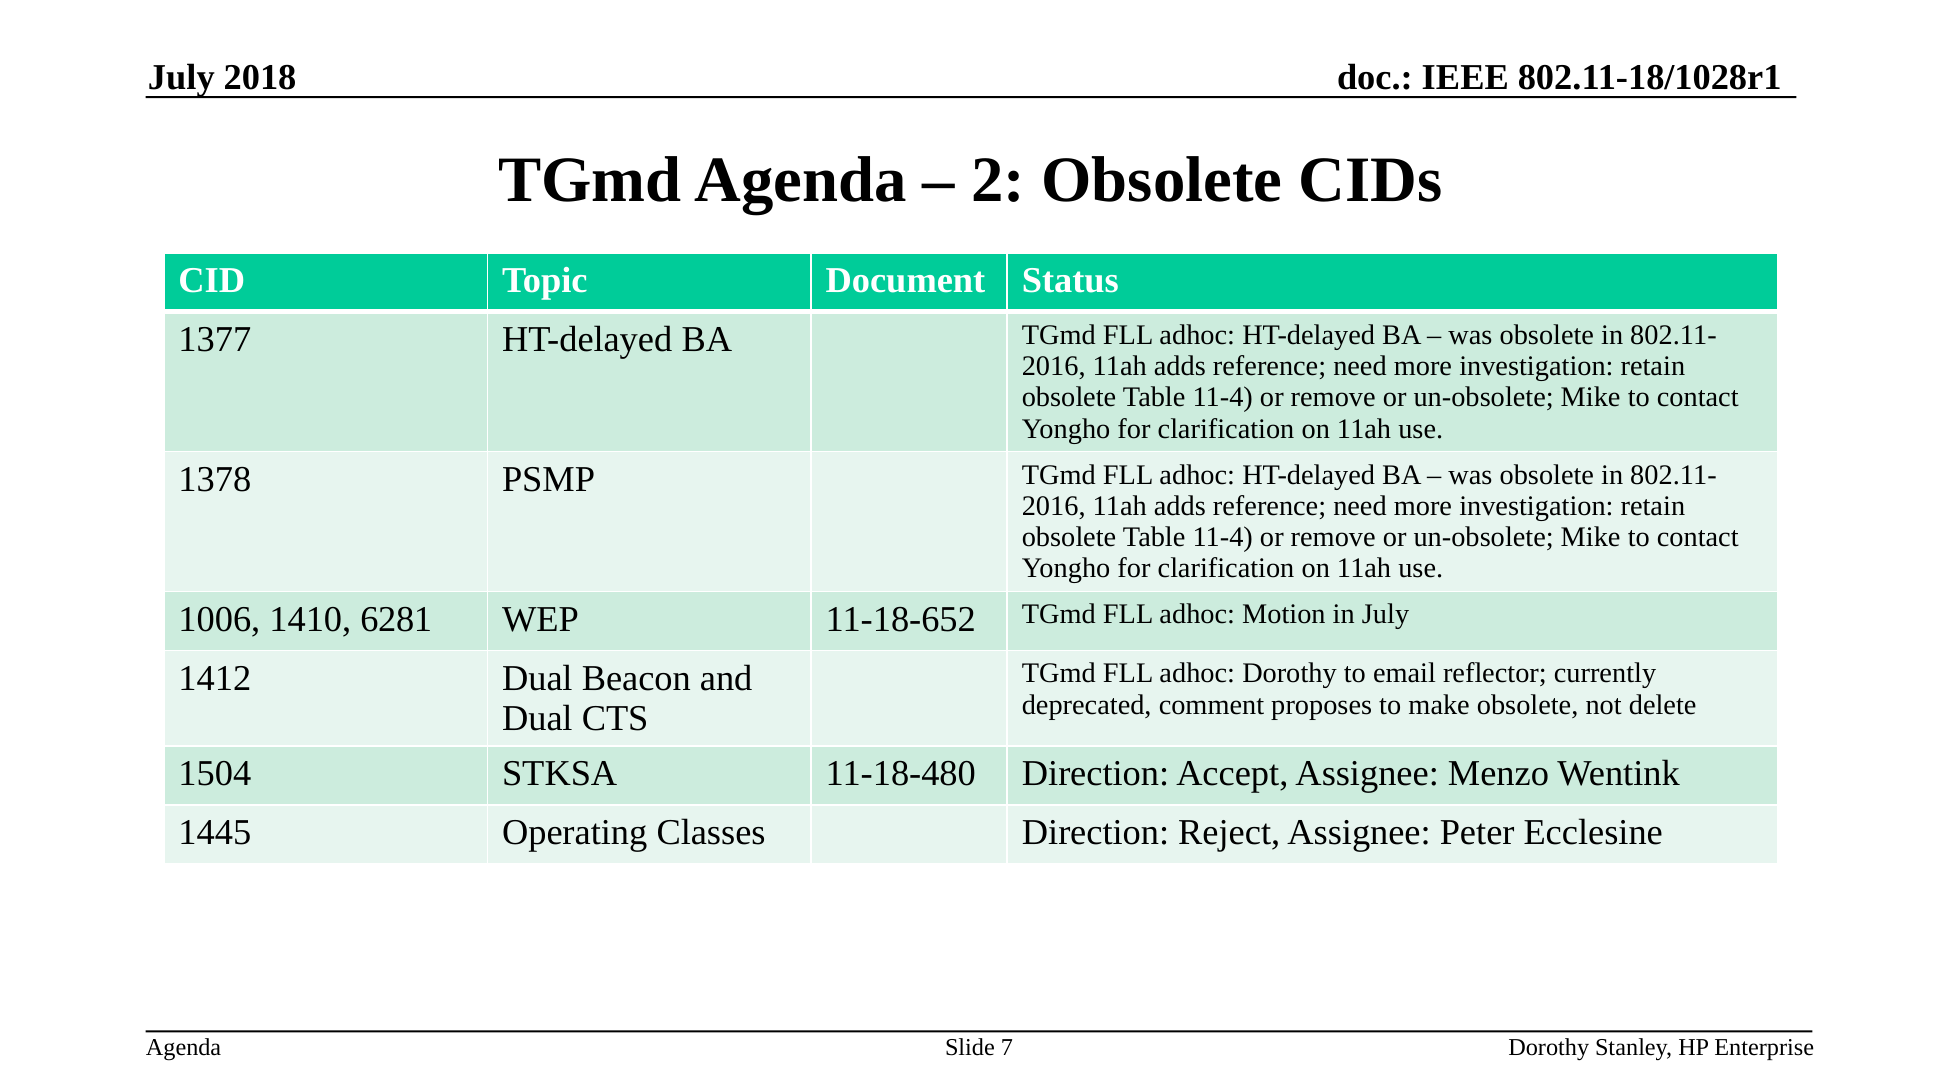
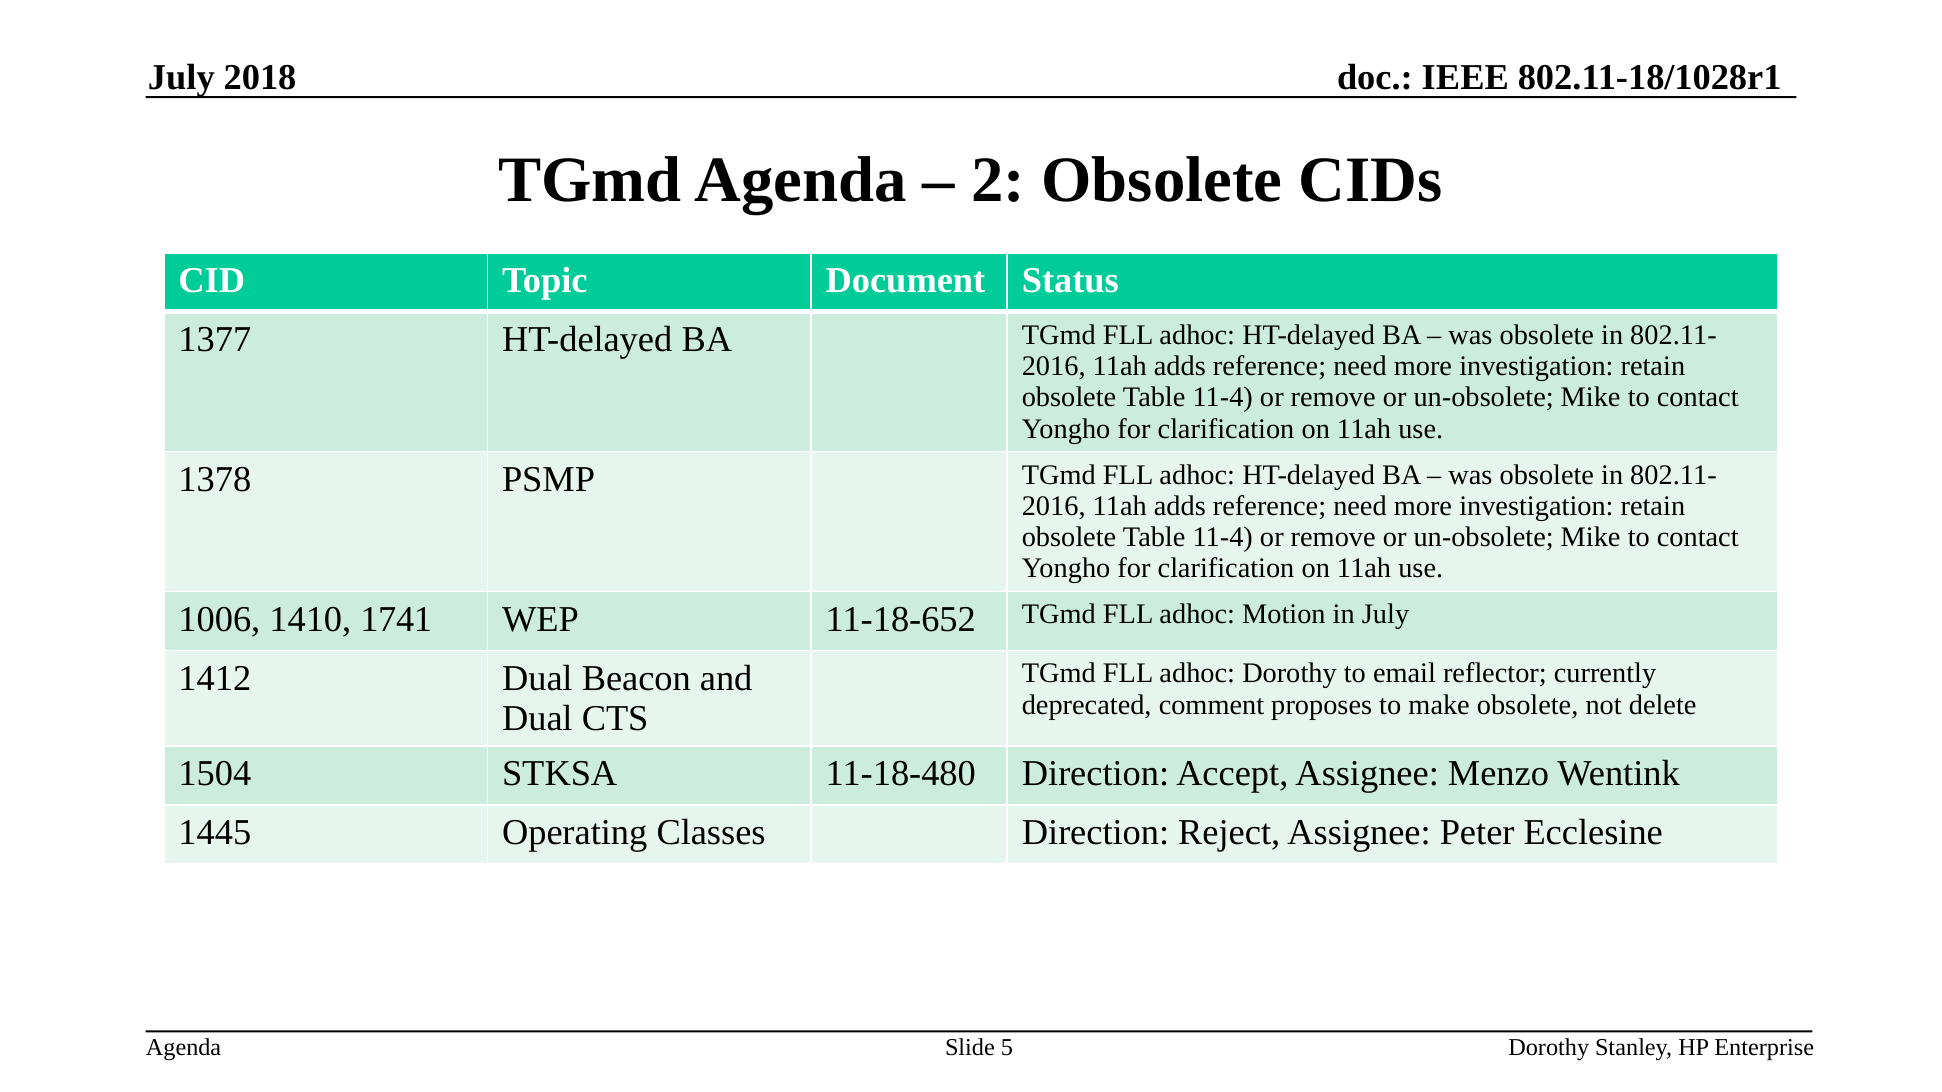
6281: 6281 -> 1741
7: 7 -> 5
